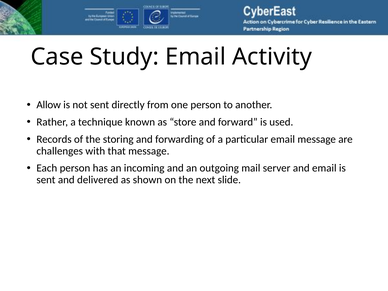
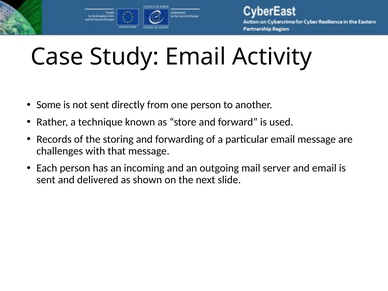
Allow: Allow -> Some
